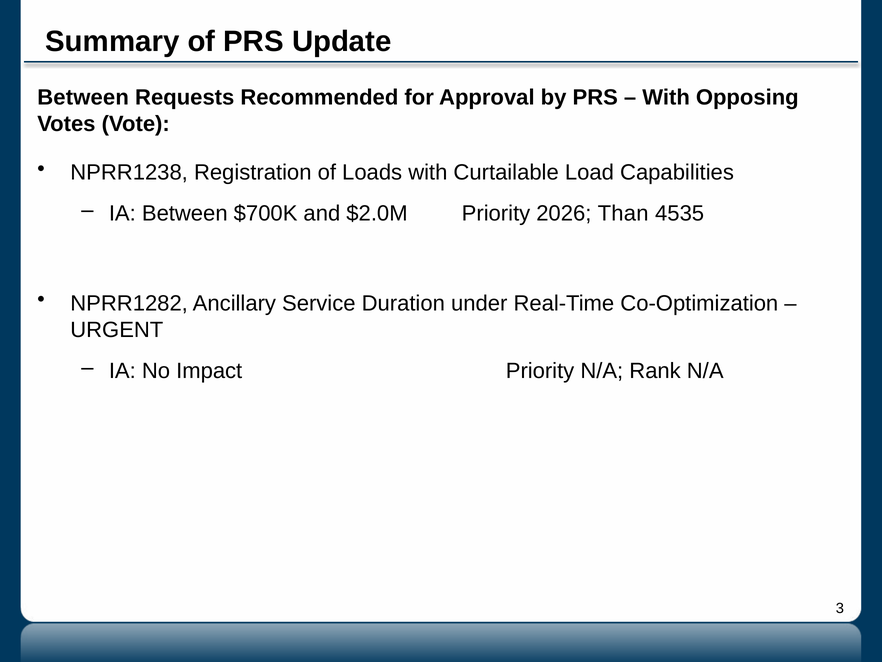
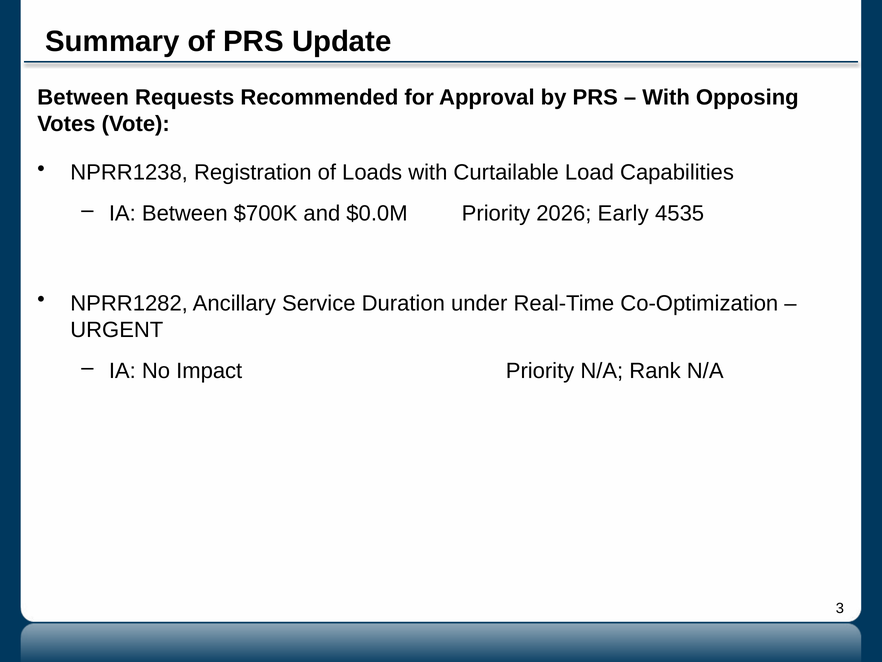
$2.0M: $2.0M -> $0.0M
Than: Than -> Early
